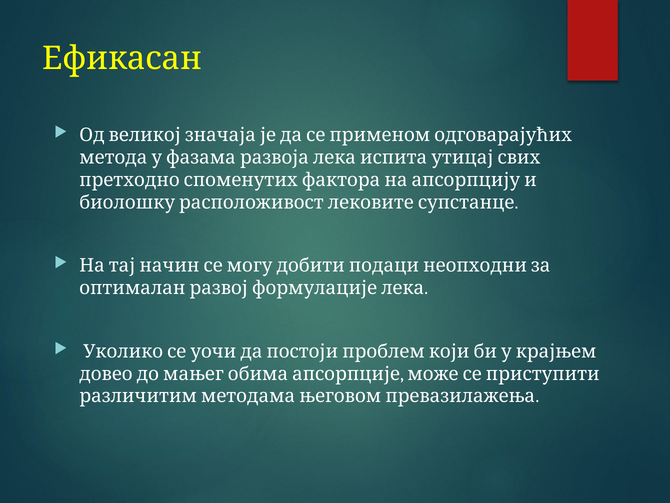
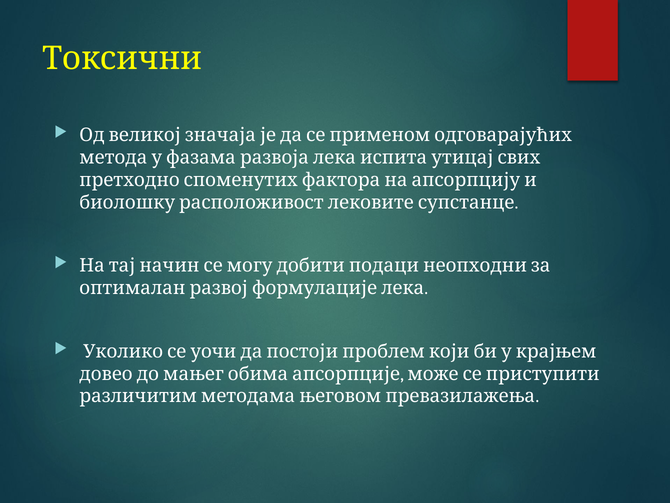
Ефикасан: Ефикасан -> Токсични
